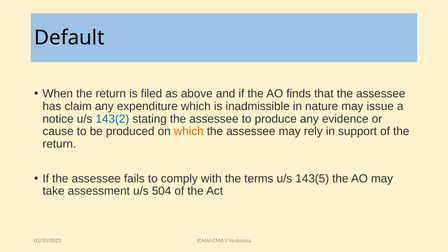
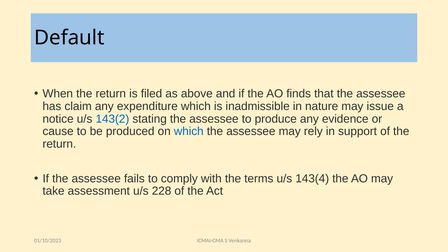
which at (189, 131) colour: orange -> blue
143(5: 143(5 -> 143(4
504: 504 -> 228
